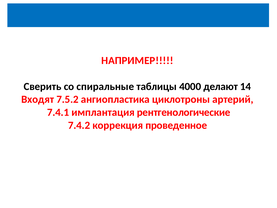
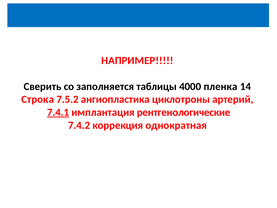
спиральные: спиральные -> заполняется
делают: делают -> пленка
Входят: Входят -> Строка
7.4.1 underline: none -> present
проведенное: проведенное -> однократная
